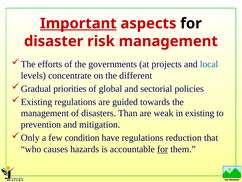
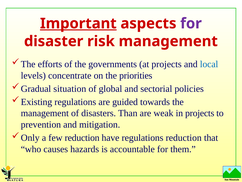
for at (191, 23) colour: black -> purple
different: different -> priorities
priorities: priorities -> situation
in existing: existing -> projects
few condition: condition -> reduction
for at (163, 149) underline: present -> none
